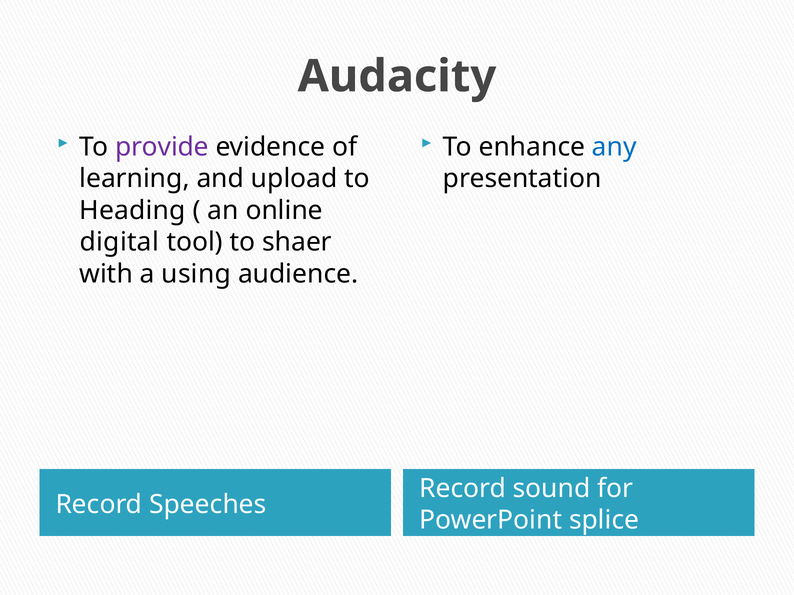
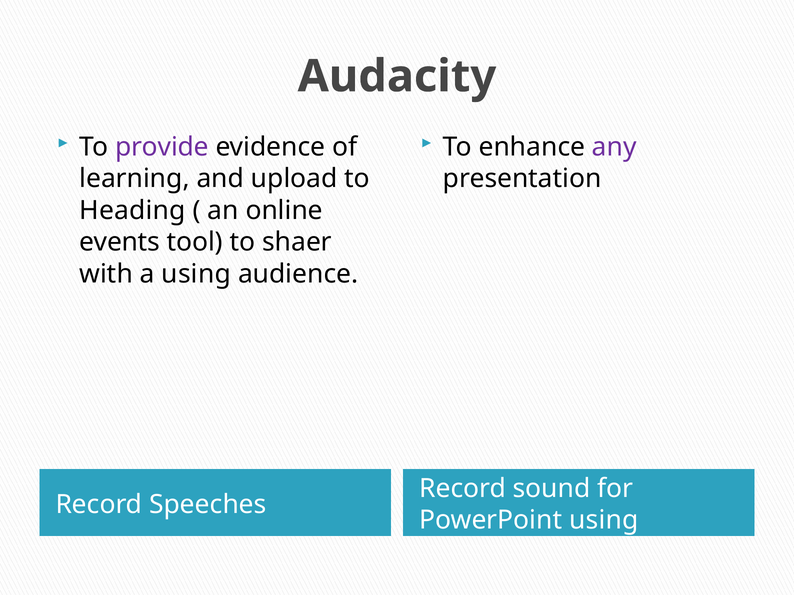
any colour: blue -> purple
digital: digital -> events
PowerPoint splice: splice -> using
